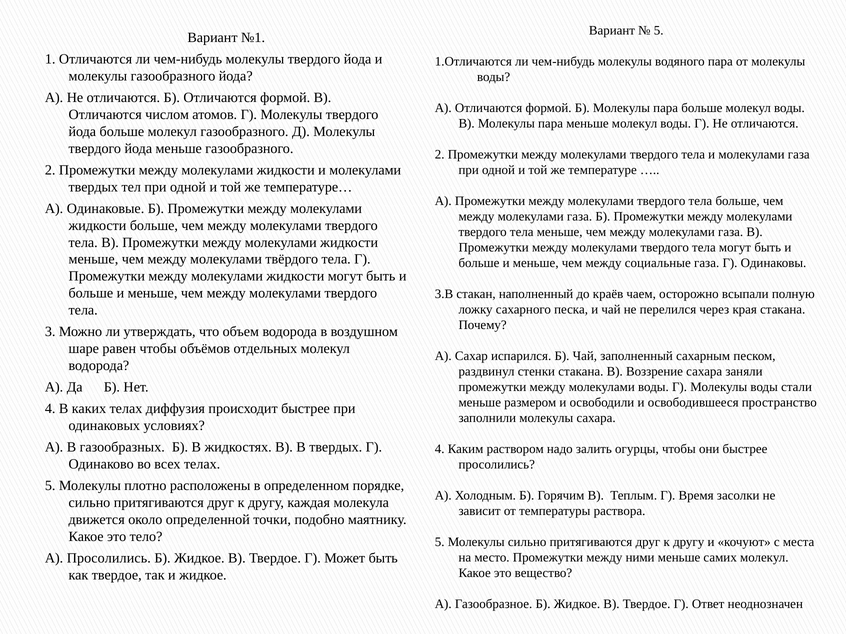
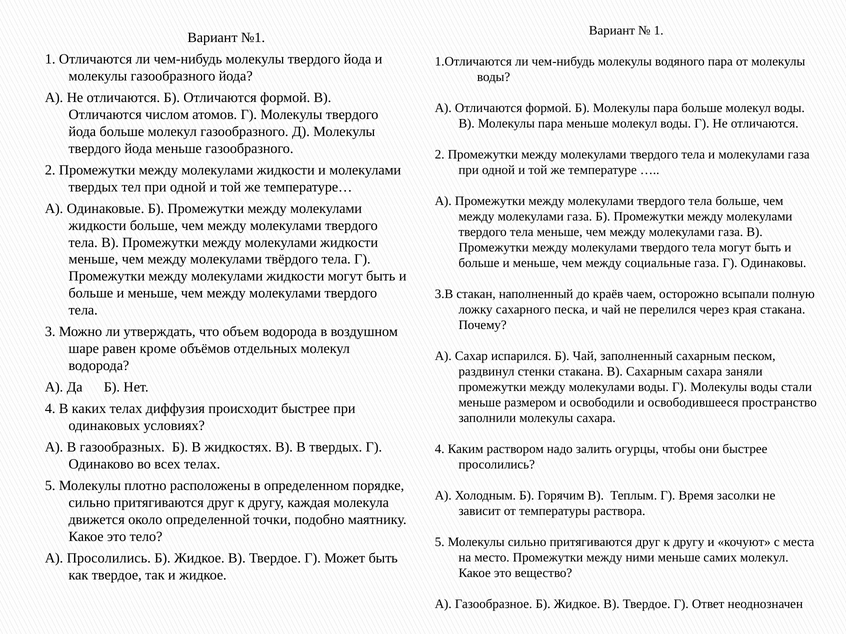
5 at (659, 30): 5 -> 1
равен чтобы: чтобы -> кроме
В Воззрение: Воззрение -> Сахарным
